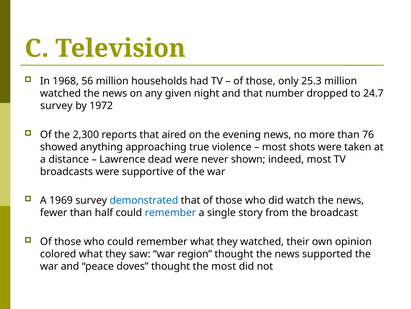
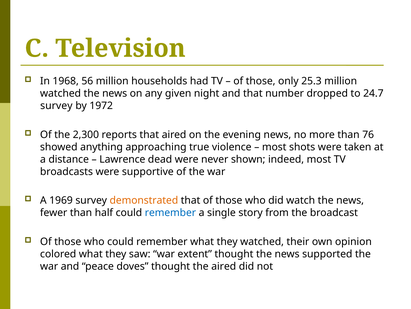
demonstrated colour: blue -> orange
region: region -> extent
the most: most -> aired
